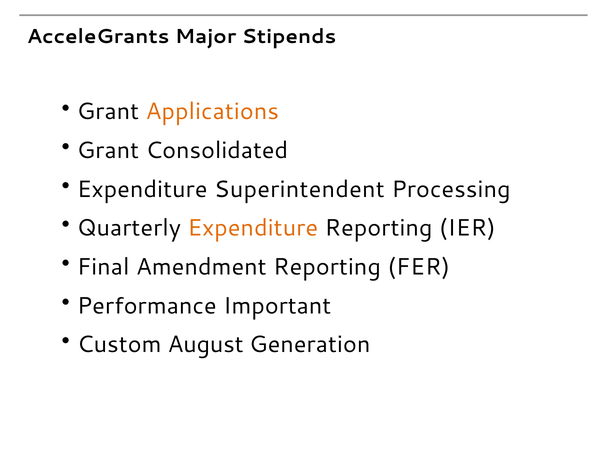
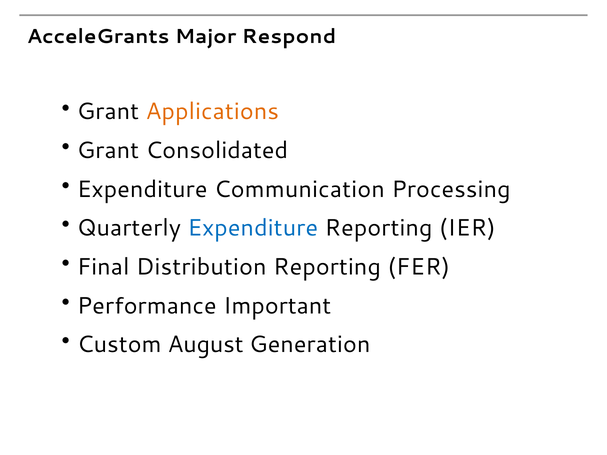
Stipends: Stipends -> Respond
Superintendent: Superintendent -> Communication
Expenditure at (253, 228) colour: orange -> blue
Amendment: Amendment -> Distribution
